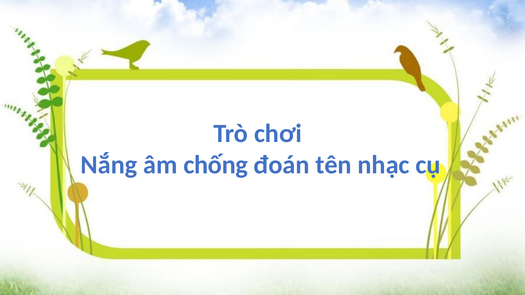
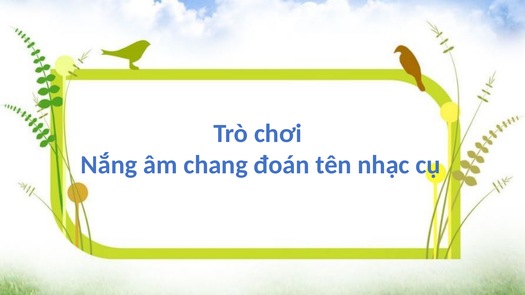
chống: chống -> chang
